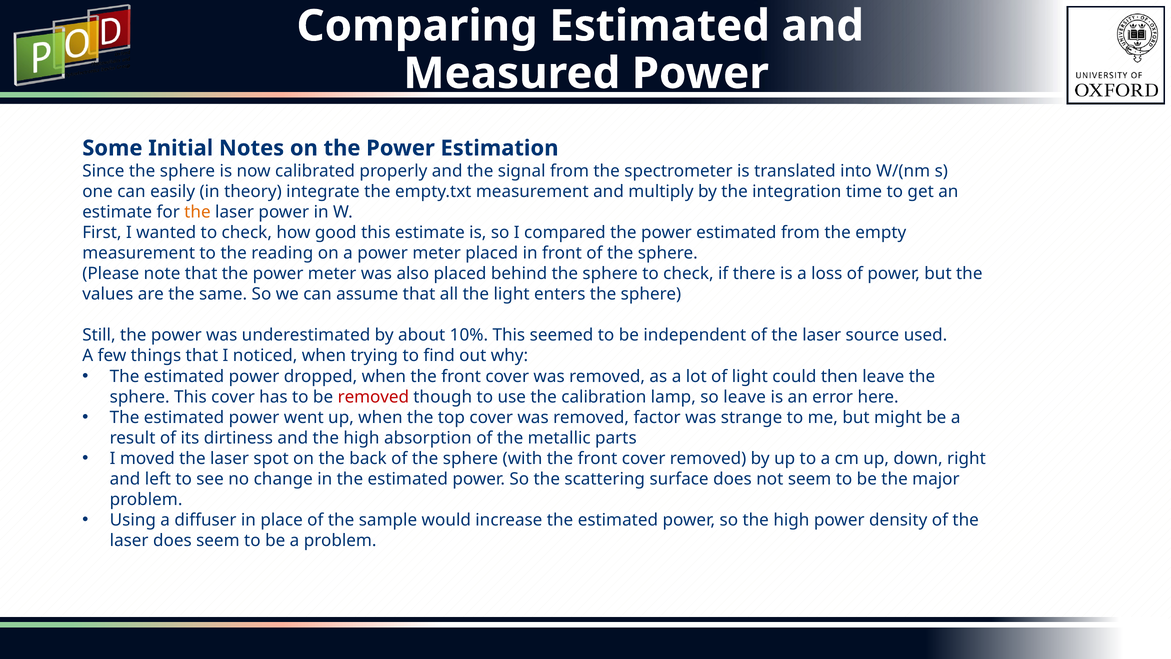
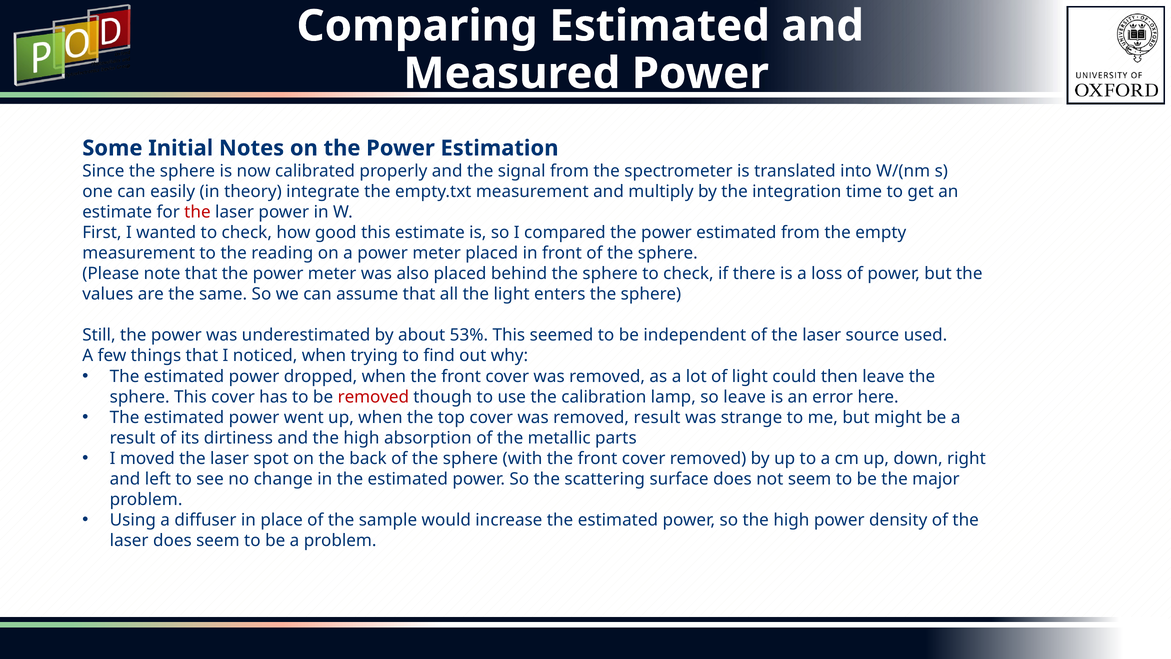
the at (197, 212) colour: orange -> red
10%: 10% -> 53%
removed factor: factor -> result
